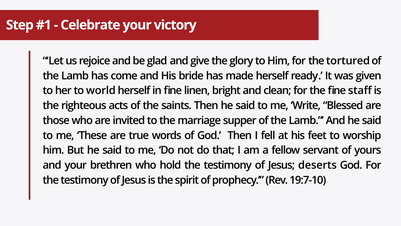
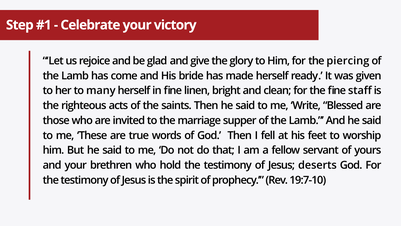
tortured: tortured -> piercing
world: world -> many
